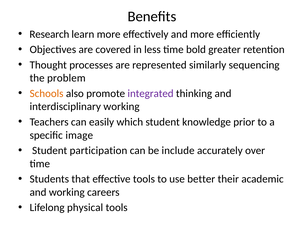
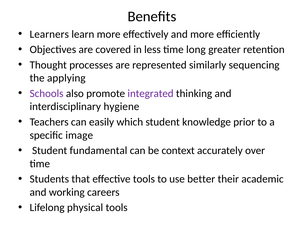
Research: Research -> Learners
bold: bold -> long
problem: problem -> applying
Schools colour: orange -> purple
interdisciplinary working: working -> hygiene
participation: participation -> fundamental
include: include -> context
